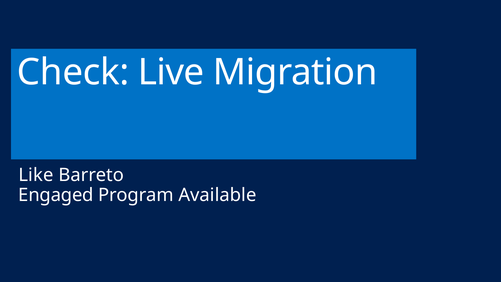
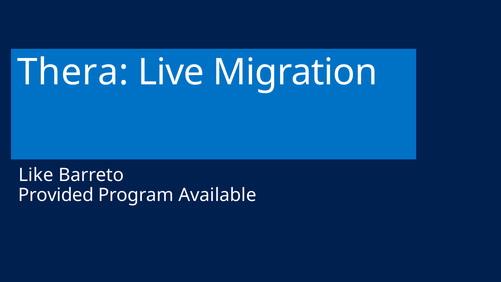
Check: Check -> Thera
Engaged: Engaged -> Provided
